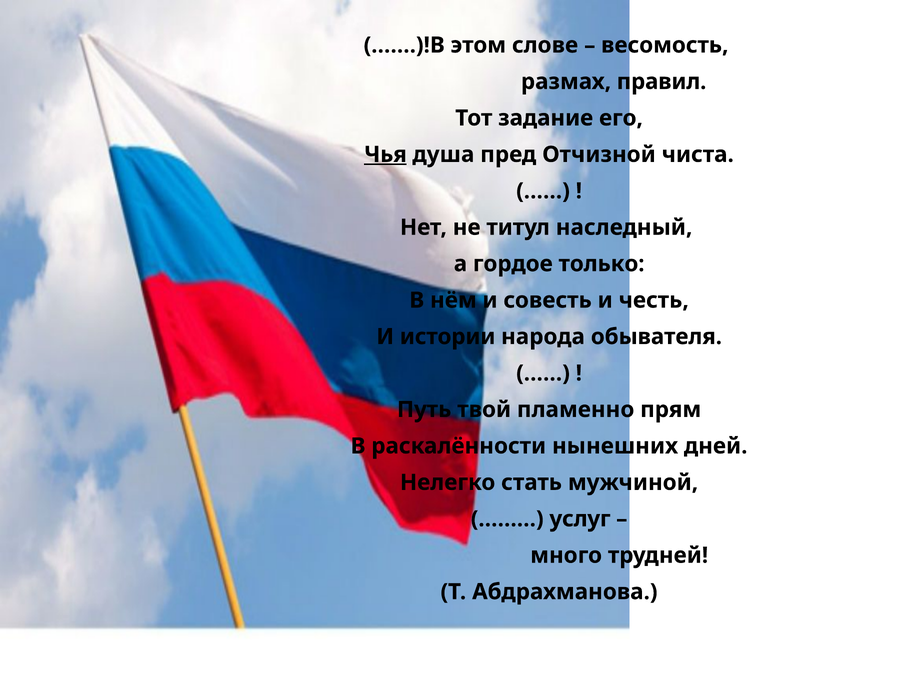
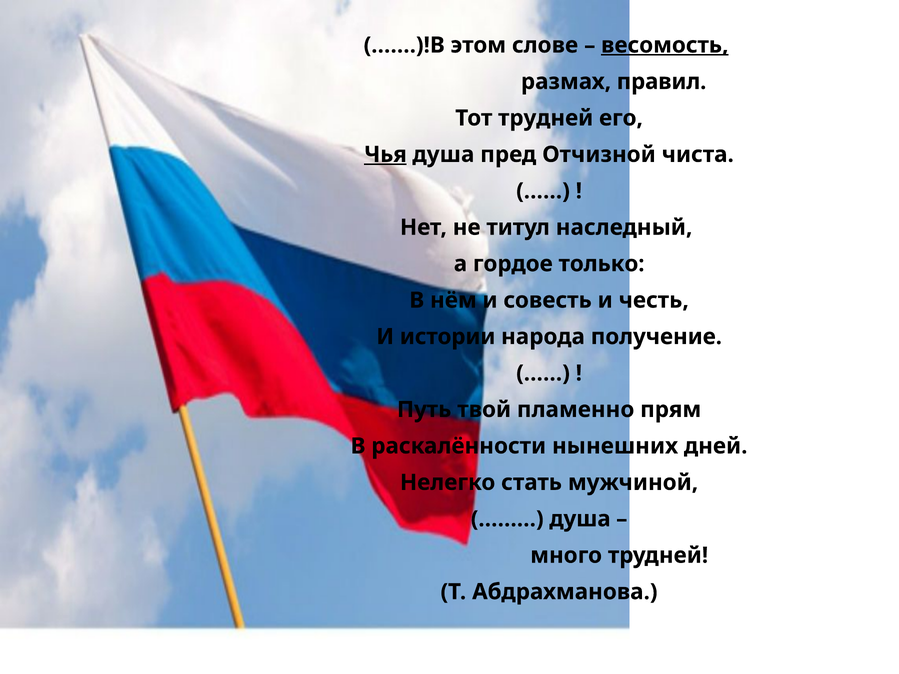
весомость underline: none -> present
Тот задание: задание -> трудней
обывателя: обывателя -> получение
услуг at (580, 519): услуг -> душа
